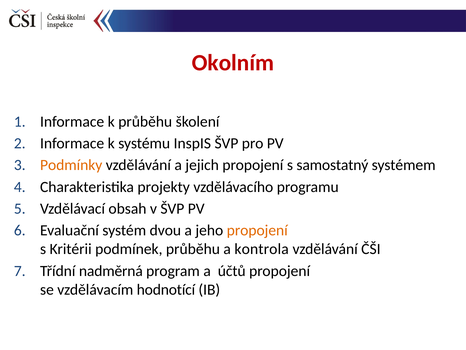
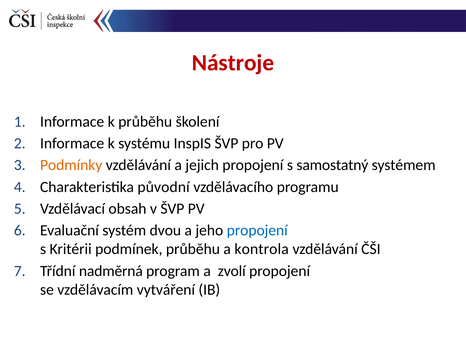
Okolním: Okolním -> Nástroje
projekty: projekty -> původní
propojení at (257, 230) colour: orange -> blue
účtů: účtů -> zvolí
hodnotící: hodnotící -> vytváření
